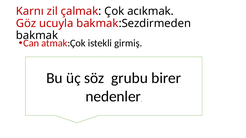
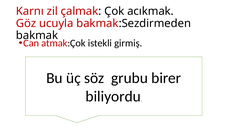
nedenler: nedenler -> biliyordu
